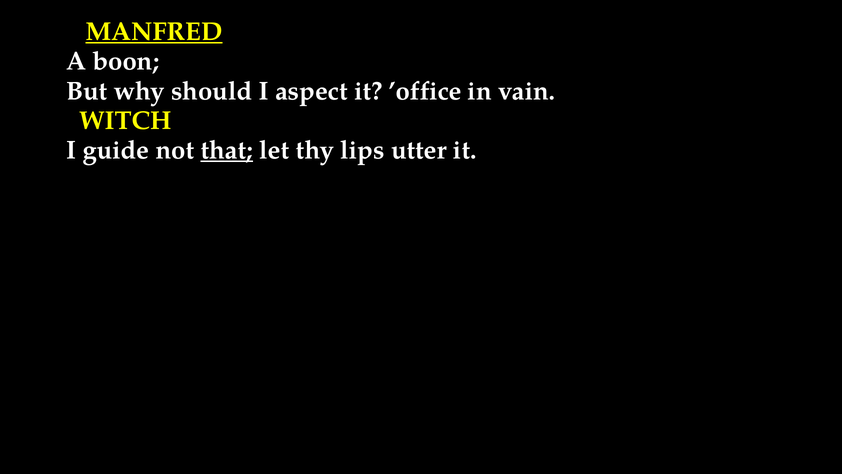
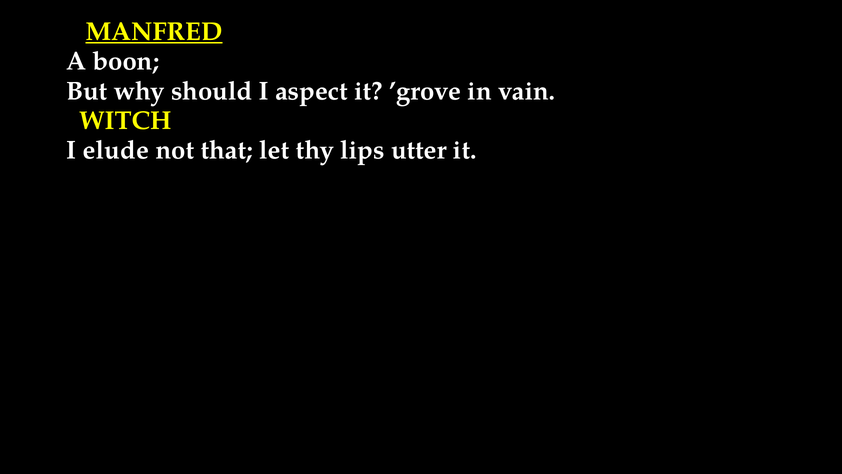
’office: ’office -> ’grove
guide: guide -> elude
that underline: present -> none
